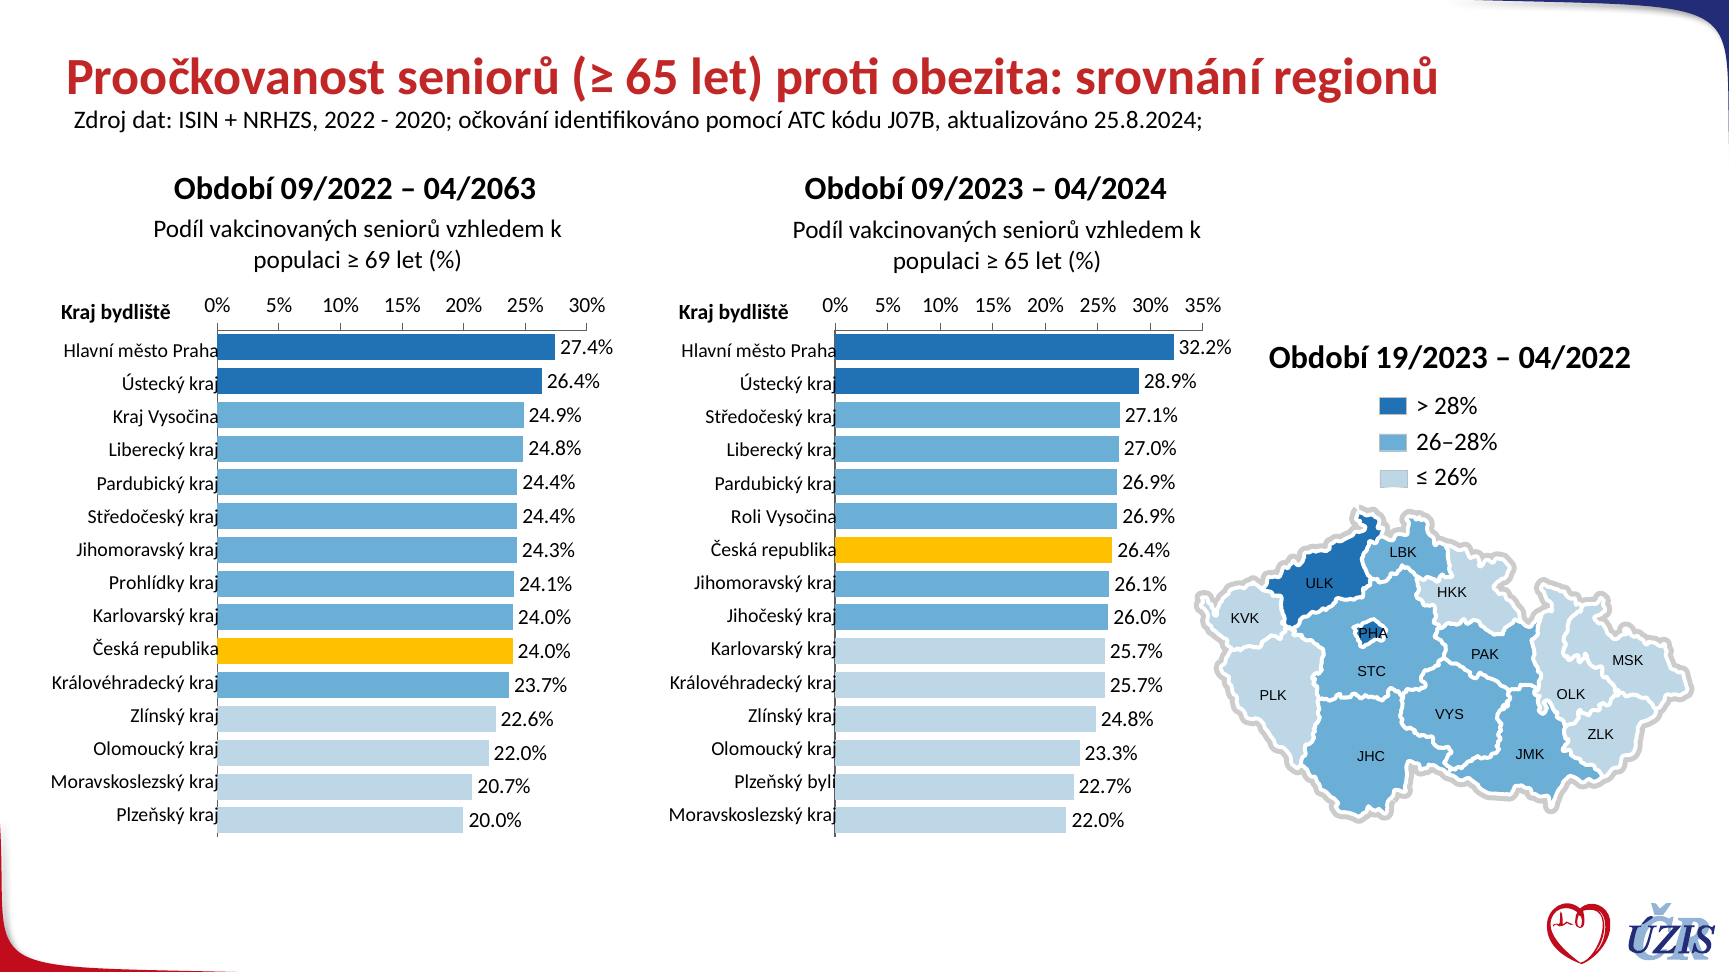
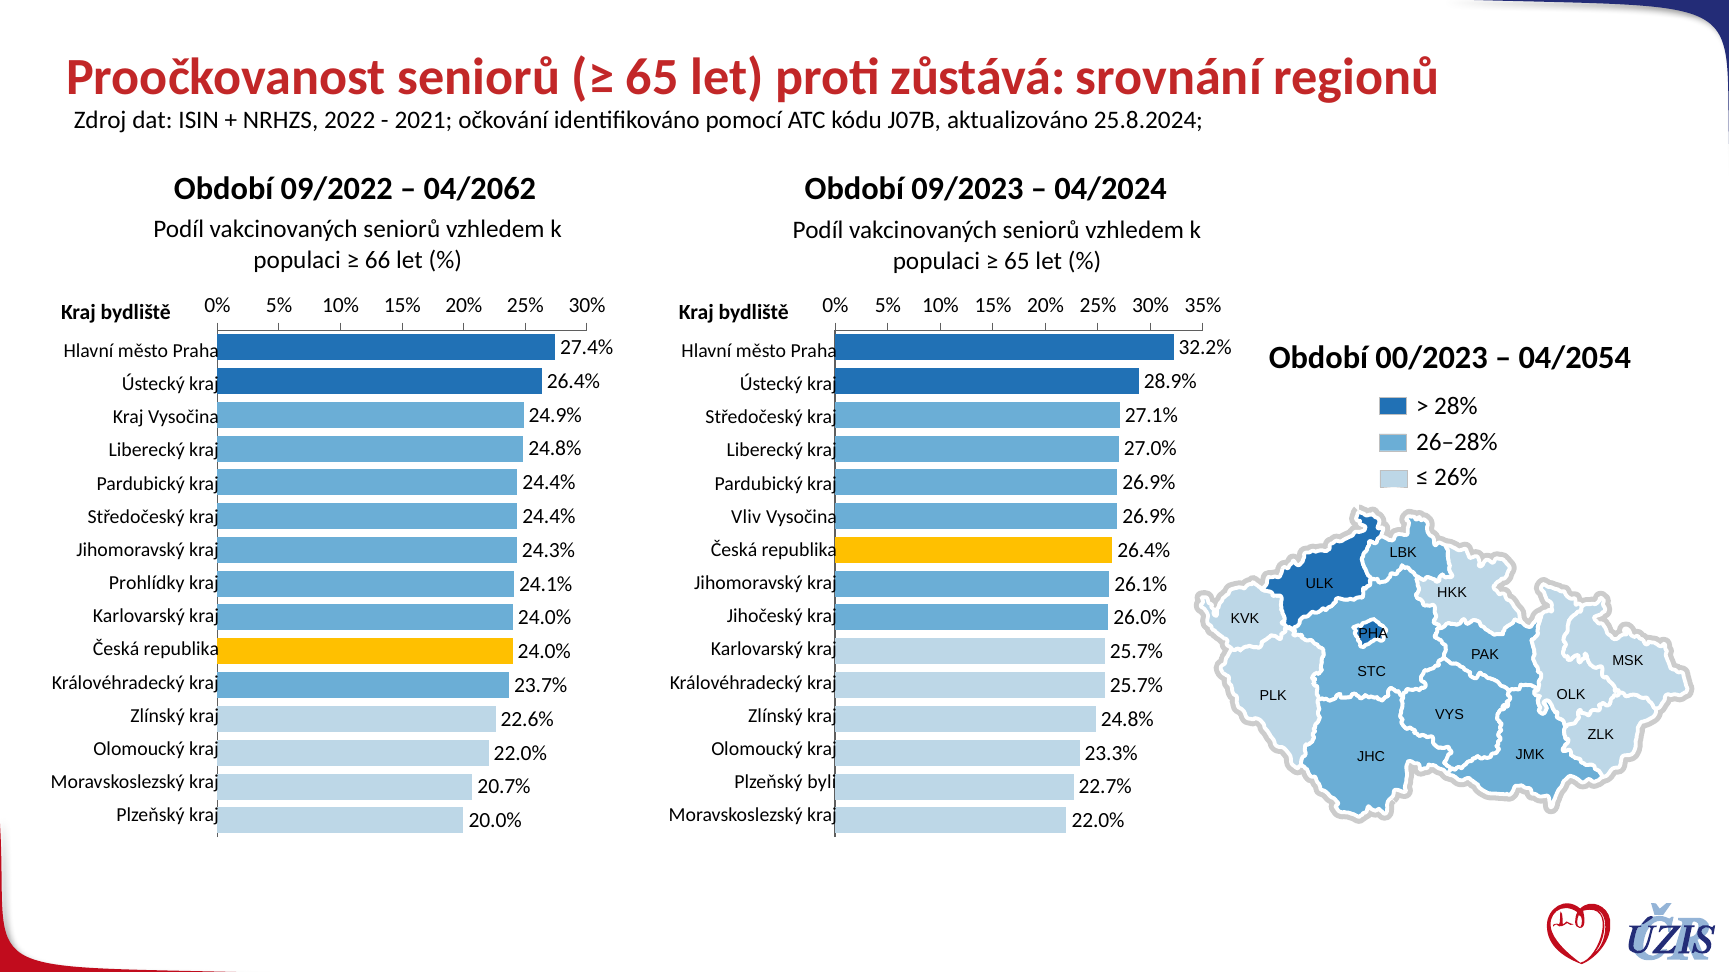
obezita: obezita -> zůstává
2020: 2020 -> 2021
04/2063: 04/2063 -> 04/2062
69: 69 -> 66
19/2023: 19/2023 -> 00/2023
04/2022: 04/2022 -> 04/2054
Roli: Roli -> Vliv
